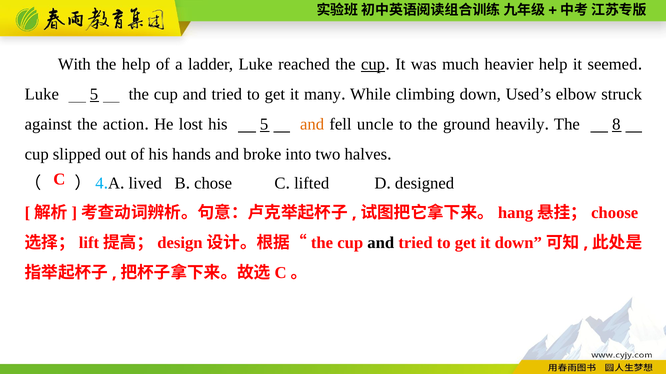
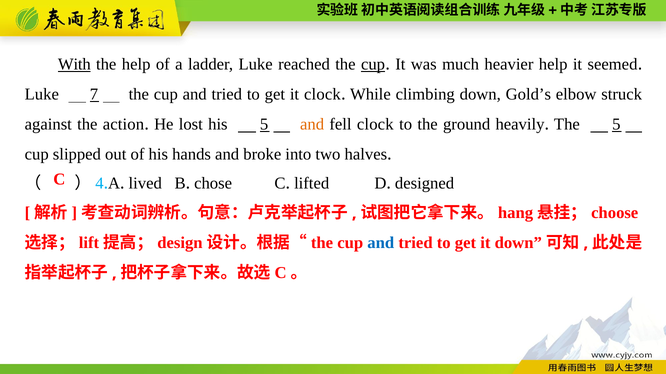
With underline: none -> present
Luke 5: 5 -> 7
it many: many -> clock
Used’s: Used’s -> Gold’s
fell uncle: uncle -> clock
The 8: 8 -> 5
and at (381, 243) colour: black -> blue
